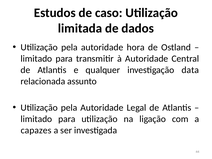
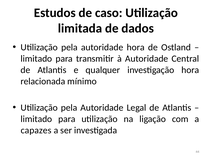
investigação data: data -> hora
assunto: assunto -> mínimo
